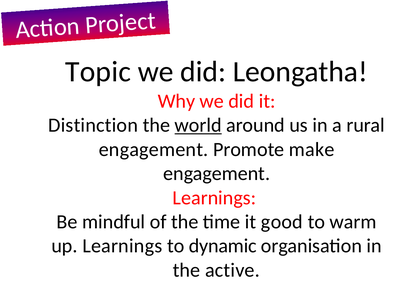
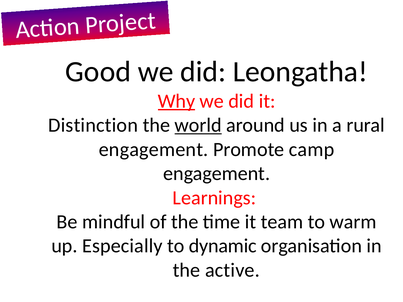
Topic: Topic -> Good
Why underline: none -> present
make: make -> camp
good: good -> team
up Learnings: Learnings -> Especially
